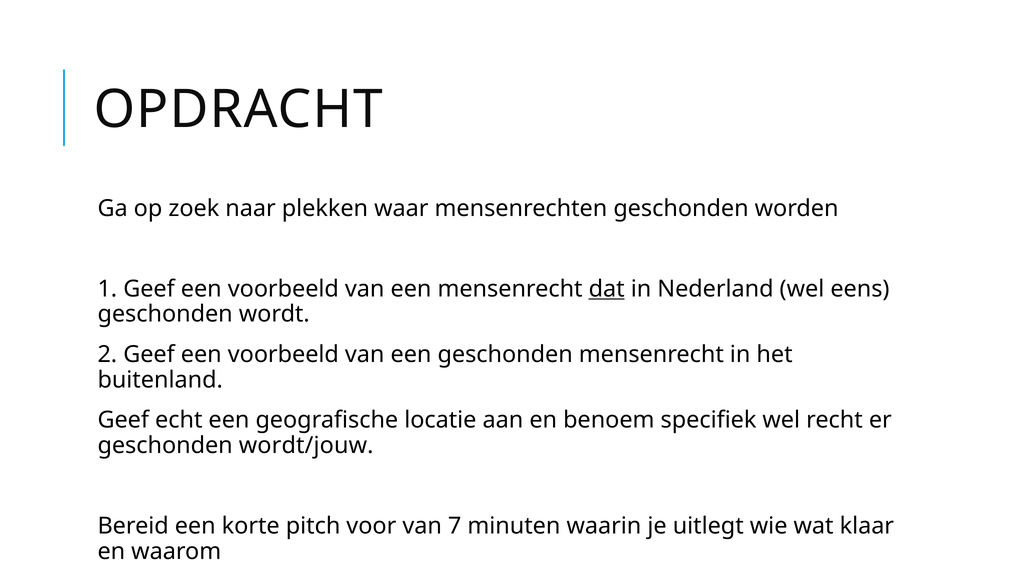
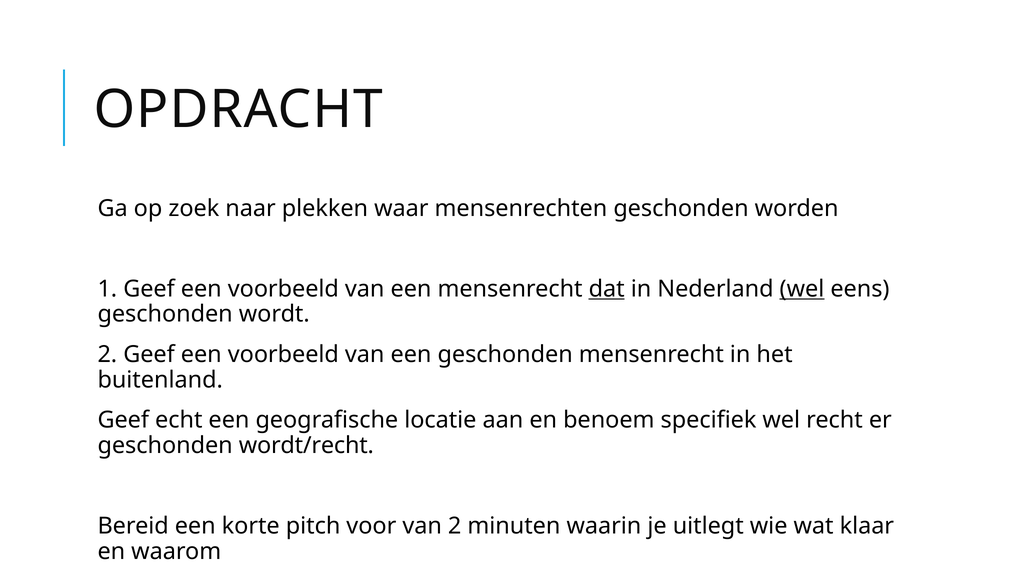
wel at (802, 289) underline: none -> present
wordt/jouw: wordt/jouw -> wordt/recht
van 7: 7 -> 2
